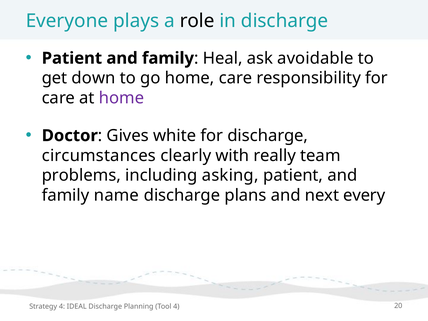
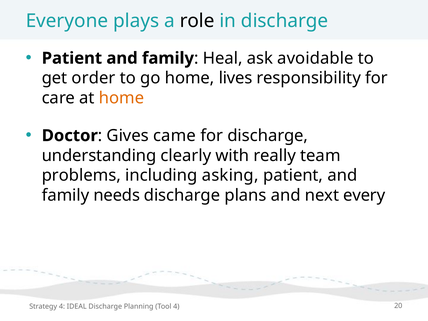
down: down -> order
home care: care -> lives
home at (121, 98) colour: purple -> orange
white: white -> came
circumstances: circumstances -> understanding
name: name -> needs
